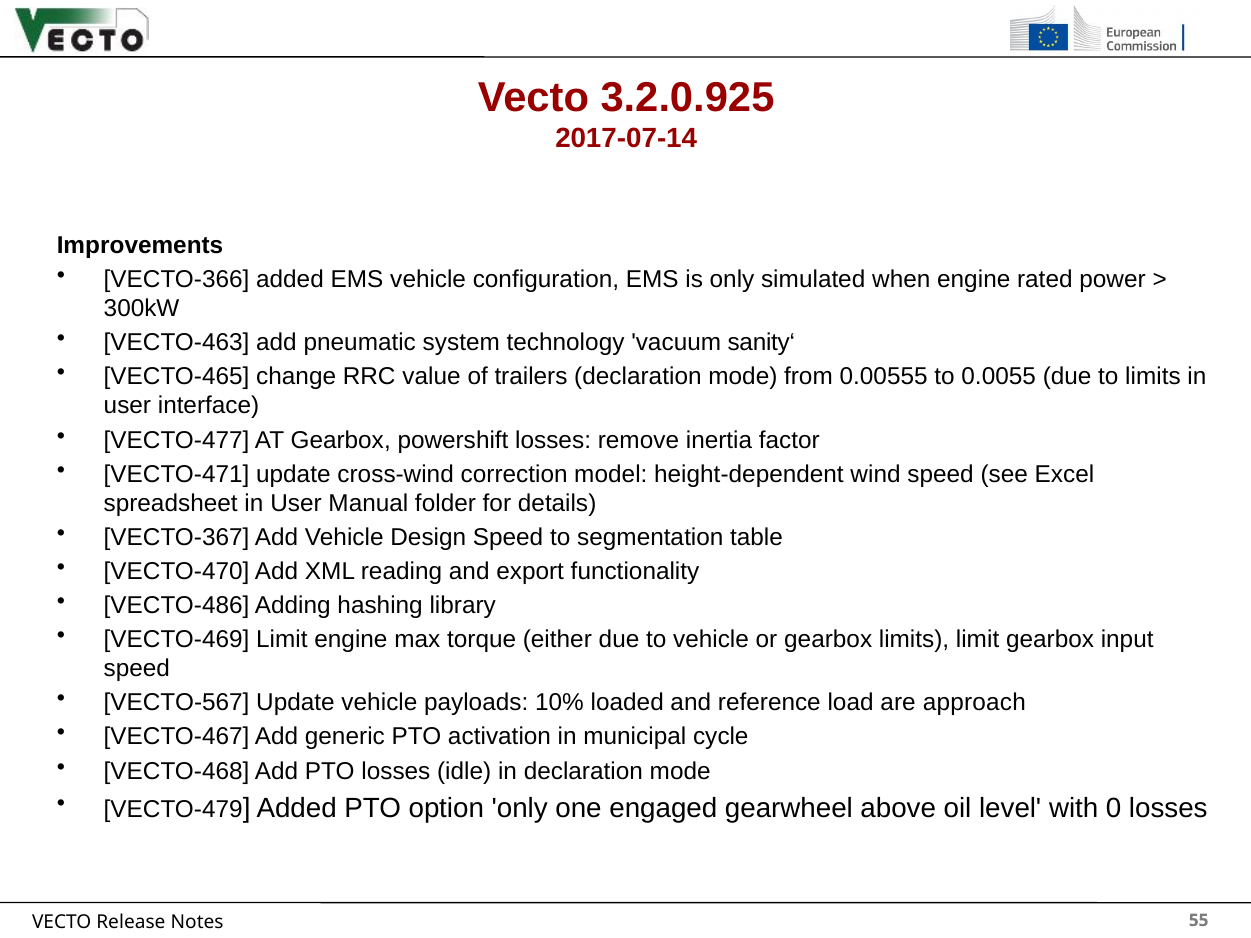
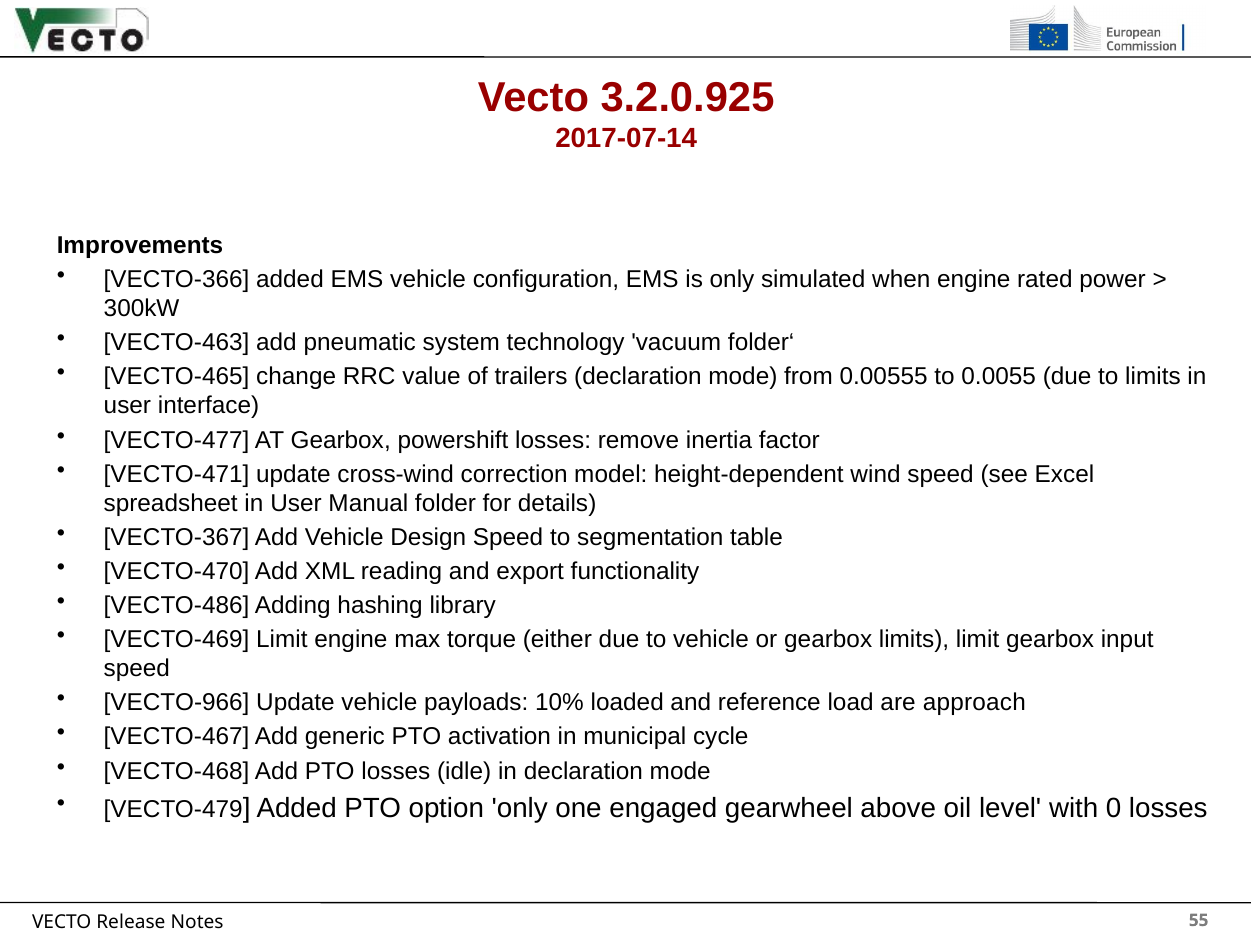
sanity‘: sanity‘ -> folder‘
VECTO-567: VECTO-567 -> VECTO-966
